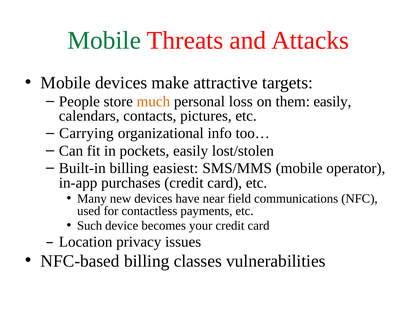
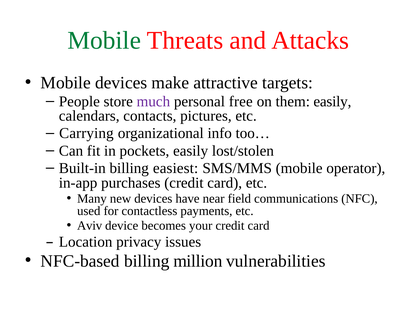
much colour: orange -> purple
loss: loss -> free
Such: Such -> Aviv
classes: classes -> million
